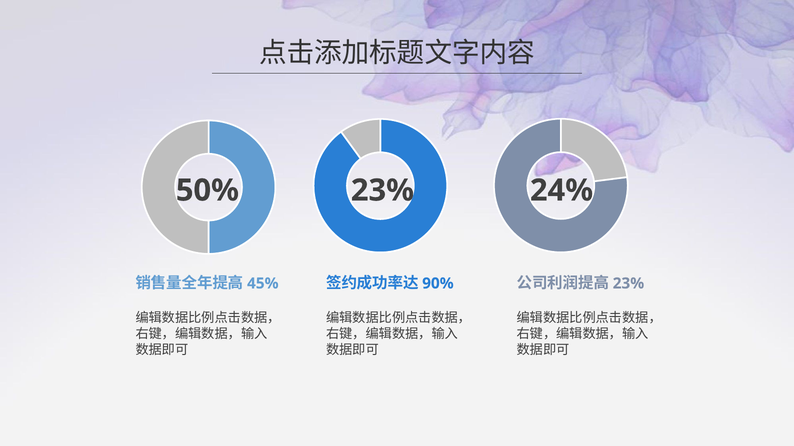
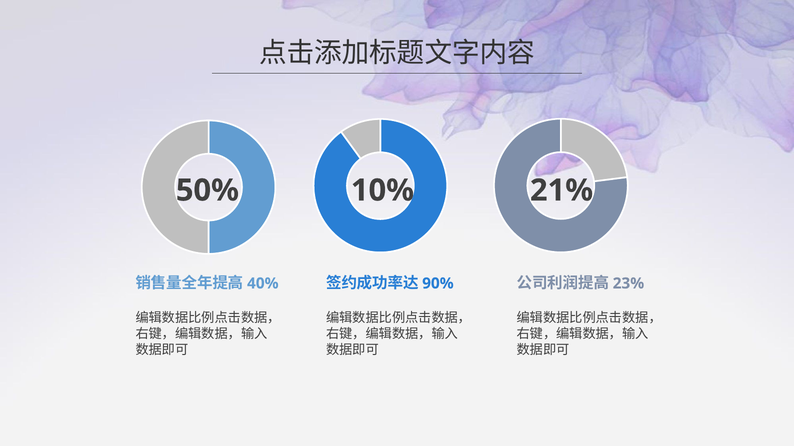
23% at (382, 191): 23% -> 10%
24%: 24% -> 21%
45%: 45% -> 40%
